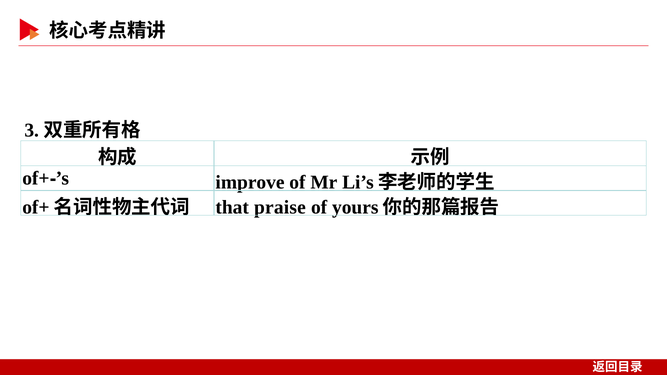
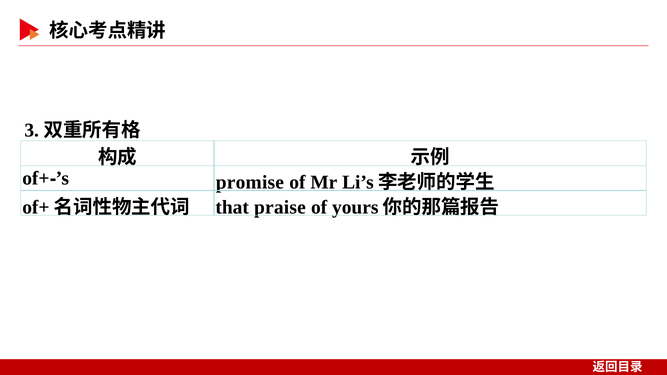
improve: improve -> promise
